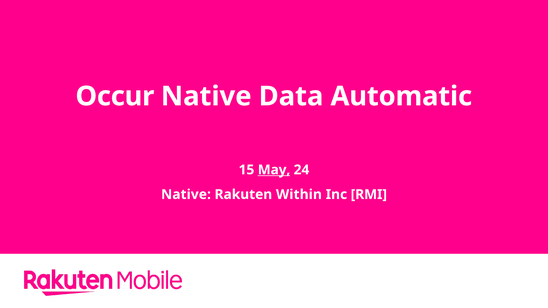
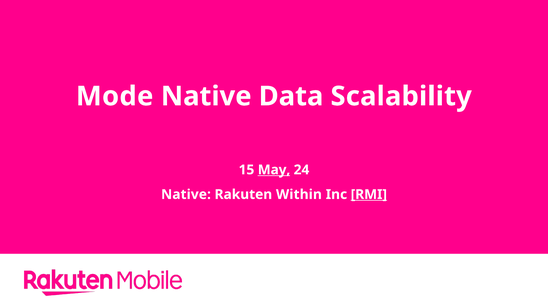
Occur: Occur -> Mode
Automatic: Automatic -> Scalability
RMI underline: none -> present
